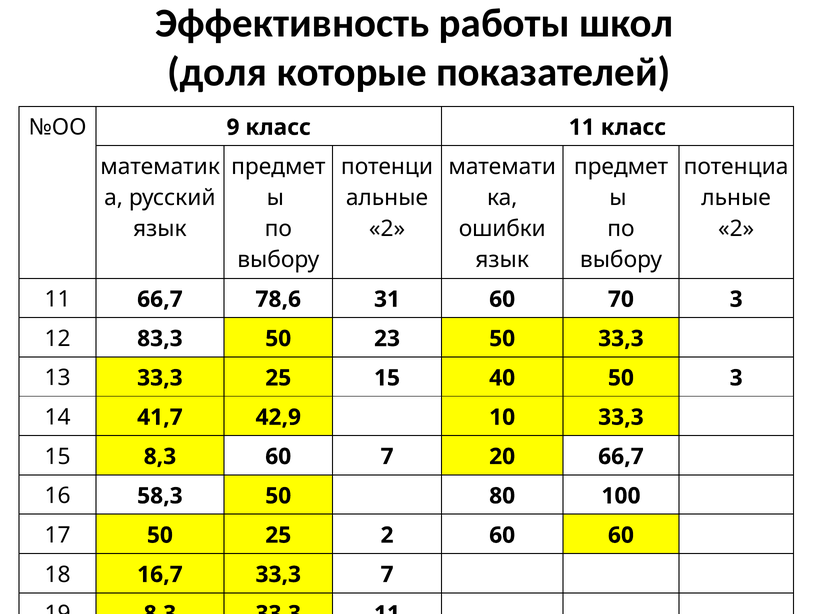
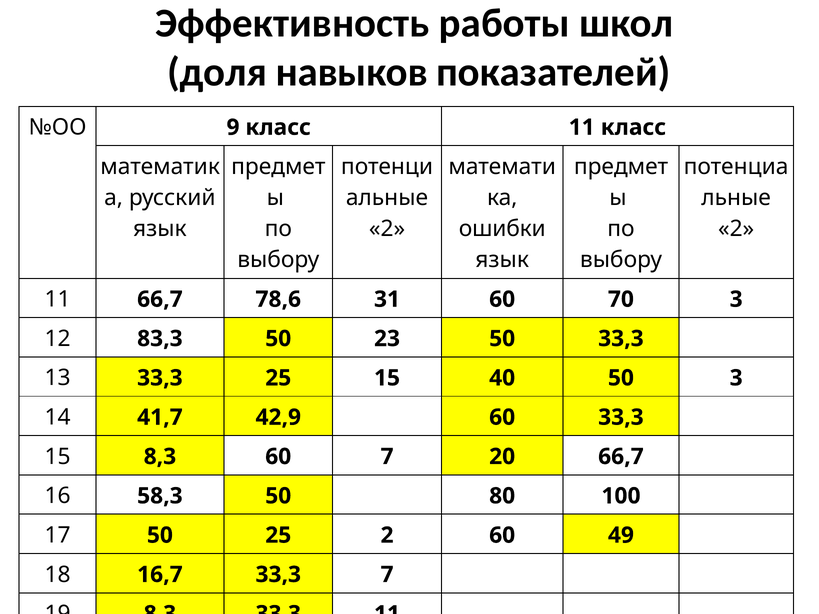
которые: которые -> навыков
42,9 10: 10 -> 60
60 60: 60 -> 49
